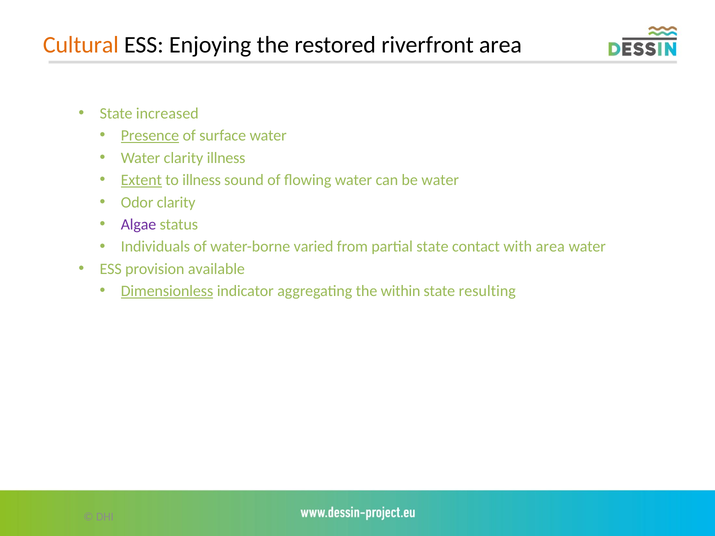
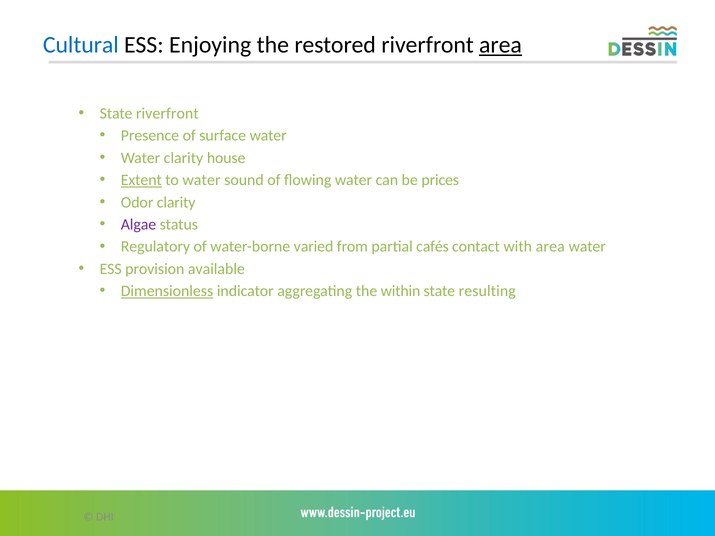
Cultural colour: orange -> blue
area at (501, 45) underline: none -> present
State increased: increased -> riverfront
Presence underline: present -> none
clarity illness: illness -> house
to illness: illness -> water
be water: water -> prices
Individuals: Individuals -> Regulatory
partial state: state -> cafés
